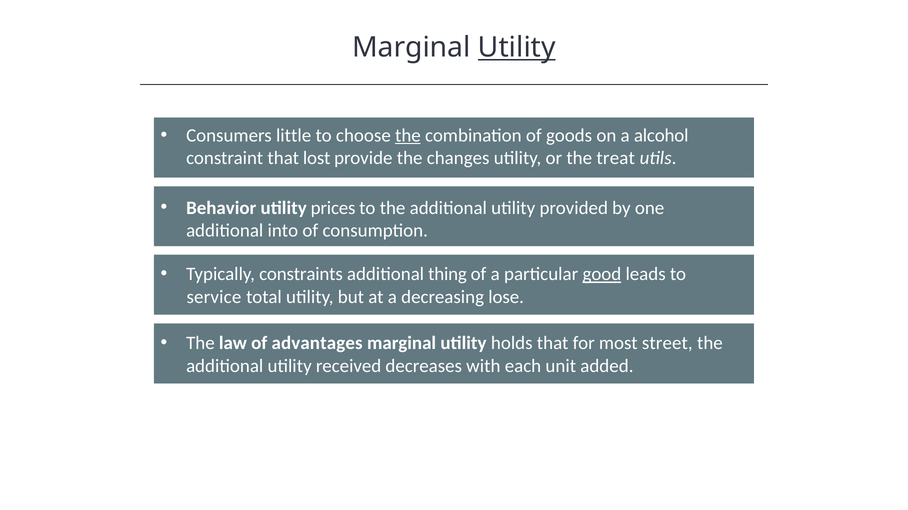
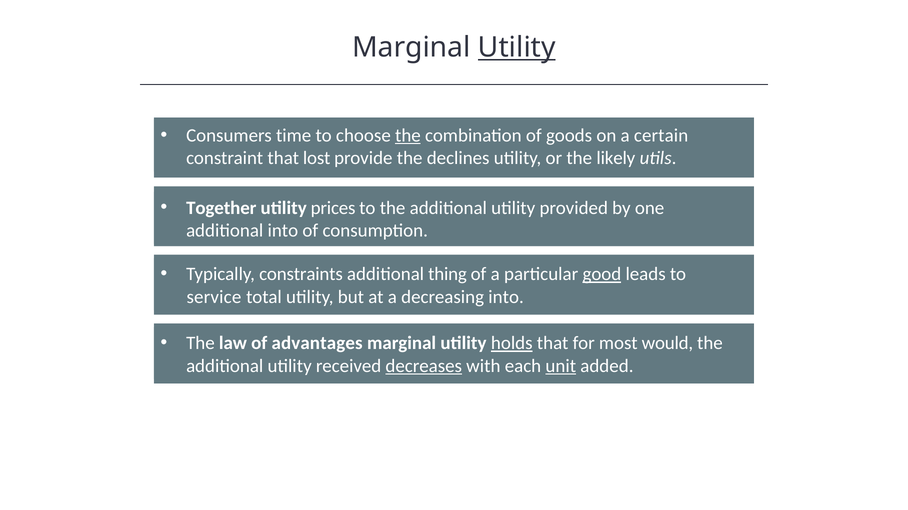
little: little -> time
alcohol: alcohol -> certain
changes: changes -> declines
treat: treat -> likely
Behavior: Behavior -> Together
decreasing lose: lose -> into
holds underline: none -> present
street: street -> would
decreases underline: none -> present
unit underline: none -> present
